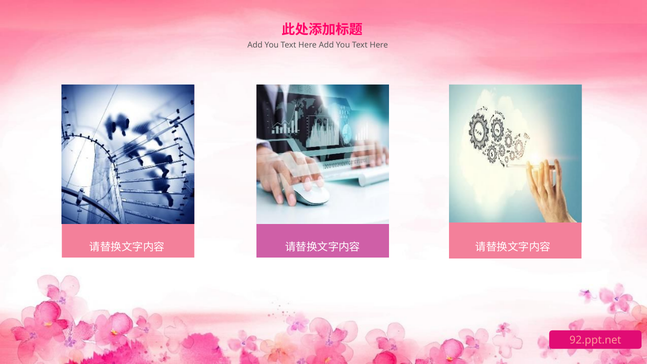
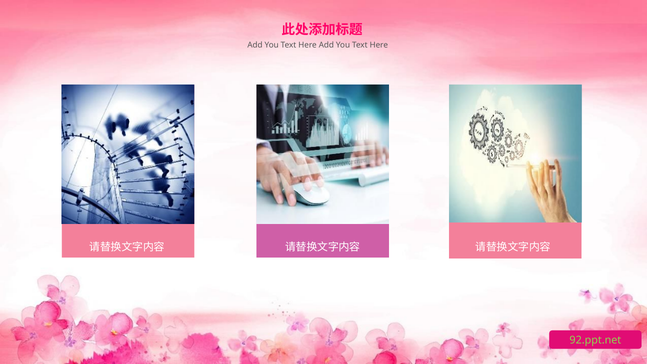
92.ppt.net colour: pink -> light green
